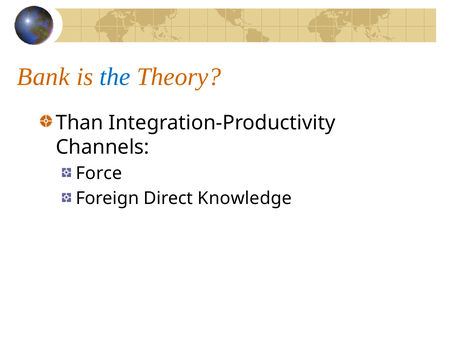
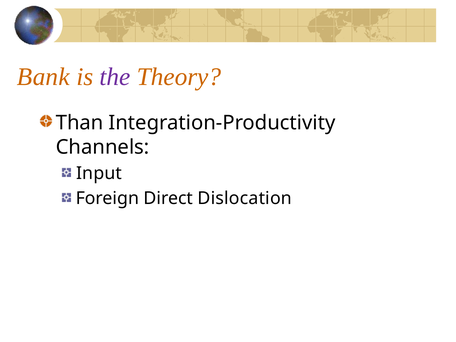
the colour: blue -> purple
Force: Force -> Input
Knowledge: Knowledge -> Dislocation
